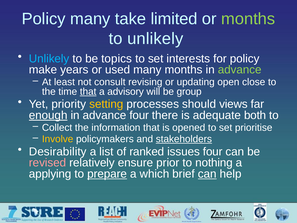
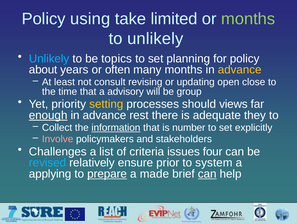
Policy many: many -> using
interests: interests -> planning
make: make -> about
used: used -> often
advance at (240, 70) colour: light green -> yellow
that at (88, 91) underline: present -> none
advance four: four -> rest
both: both -> they
information underline: none -> present
opened: opened -> number
prioritise: prioritise -> explicitly
Involve colour: yellow -> pink
stakeholders underline: present -> none
Desirability: Desirability -> Challenges
ranked: ranked -> criteria
revised colour: pink -> light blue
nothing: nothing -> system
which: which -> made
